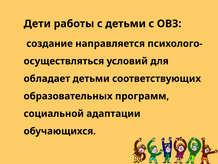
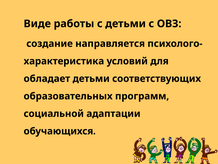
Дети: Дети -> Виде
осуществляться: осуществляться -> характеристика
